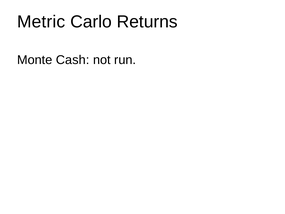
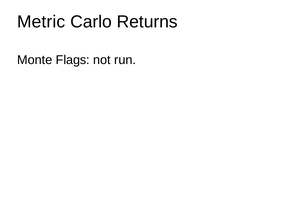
Cash: Cash -> Flags
